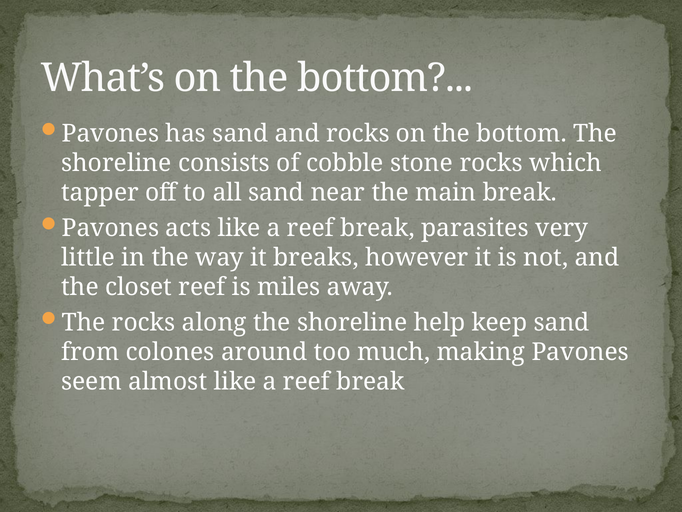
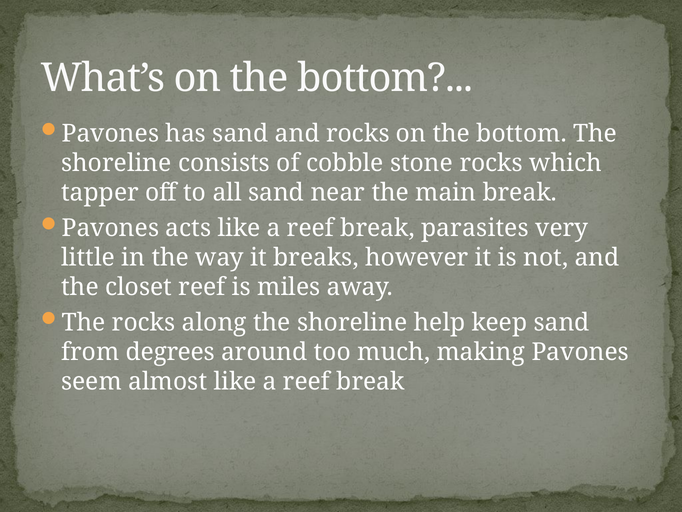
colones: colones -> degrees
